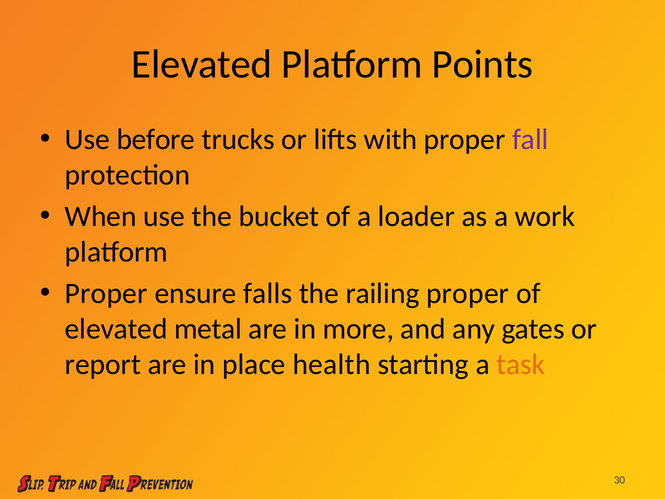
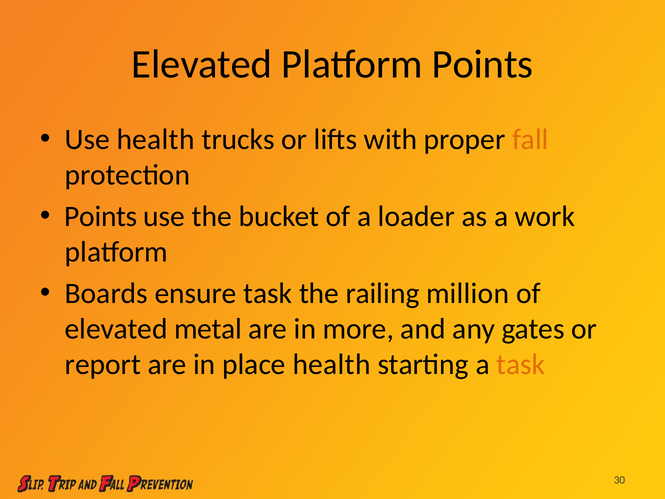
Use before: before -> health
fall colour: purple -> orange
When at (101, 216): When -> Points
Proper at (106, 293): Proper -> Boards
ensure falls: falls -> task
railing proper: proper -> million
